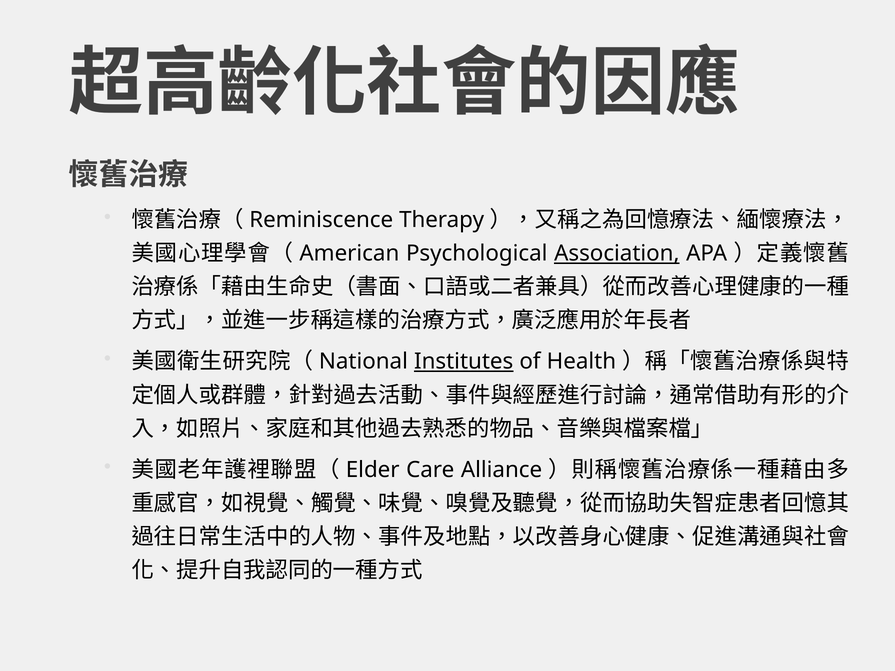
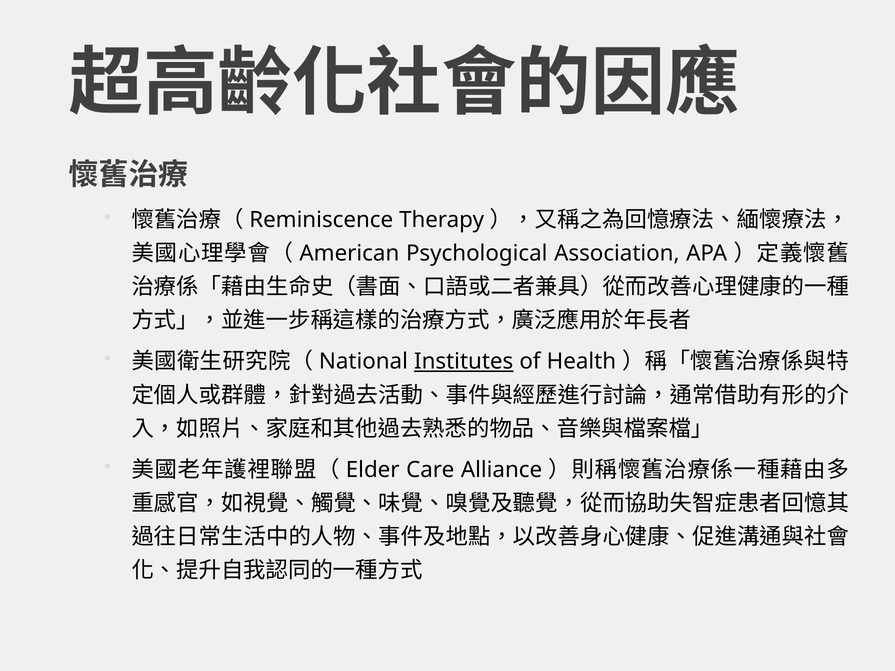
Association underline: present -> none
